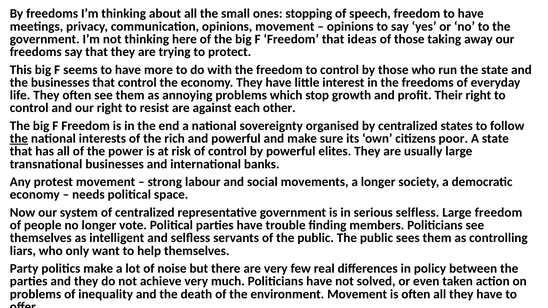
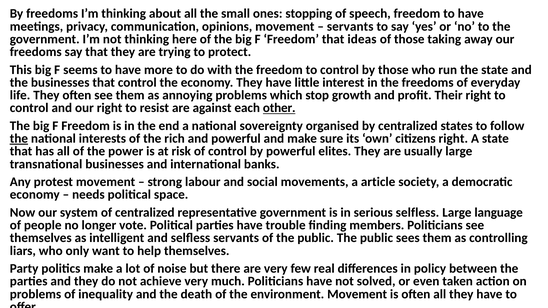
opinions at (350, 26): opinions -> servants
other underline: none -> present
citizens poor: poor -> right
a longer: longer -> article
Large freedom: freedom -> language
